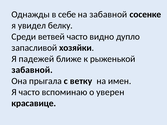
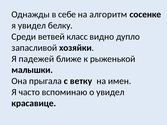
на забавной: забавной -> алгоритм
ветвей часто: часто -> класс
забавной at (32, 70): забавной -> малышки
о уверен: уверен -> увидел
